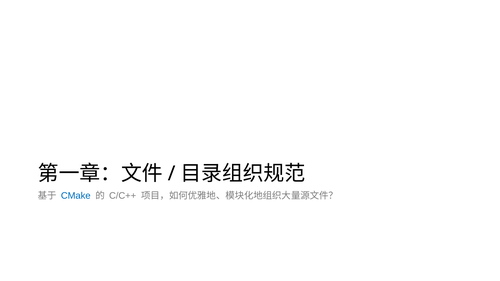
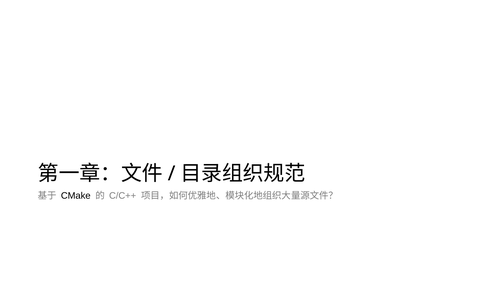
CMake colour: blue -> black
